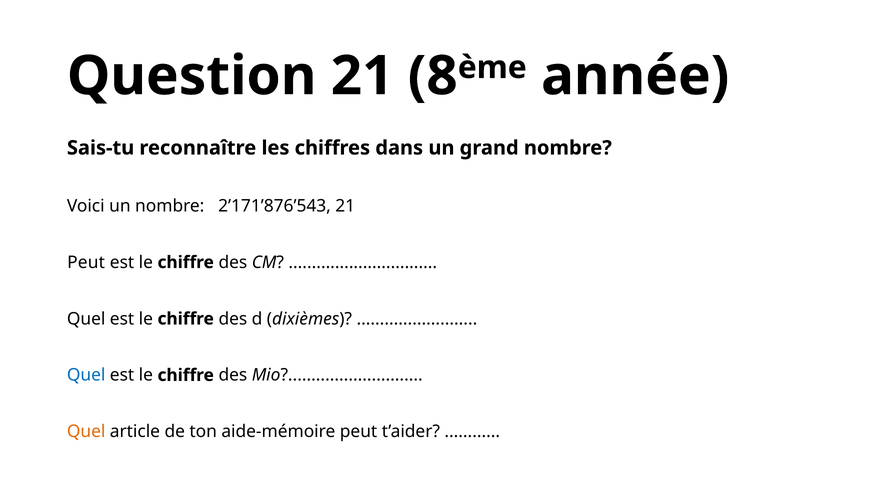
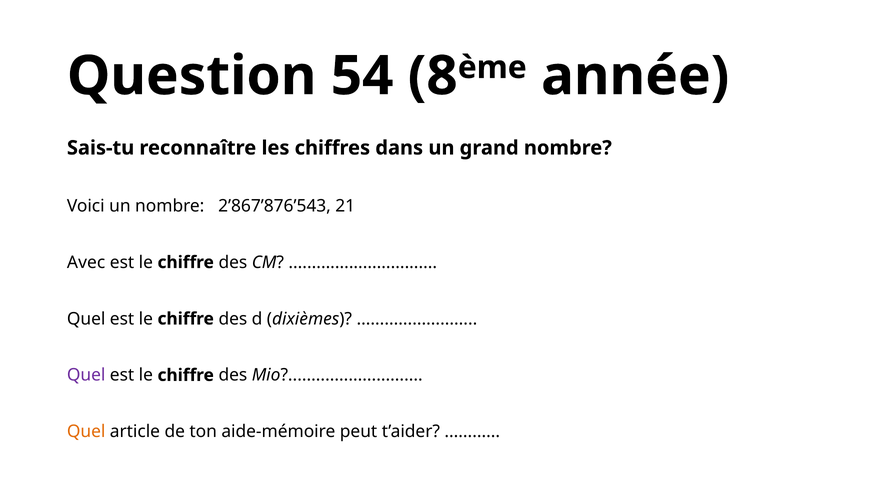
Question 21: 21 -> 54
2’171’876’543: 2’171’876’543 -> 2’867’876’543
Peut at (86, 262): Peut -> Avec
Quel at (86, 375) colour: blue -> purple
